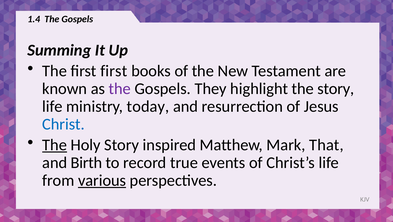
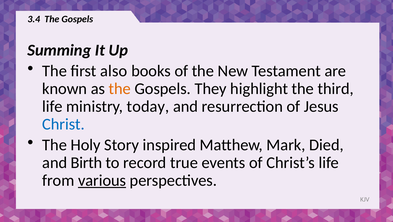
1.4: 1.4 -> 3.4
first first: first -> also
the at (120, 89) colour: purple -> orange
the story: story -> third
The at (55, 145) underline: present -> none
That: That -> Died
